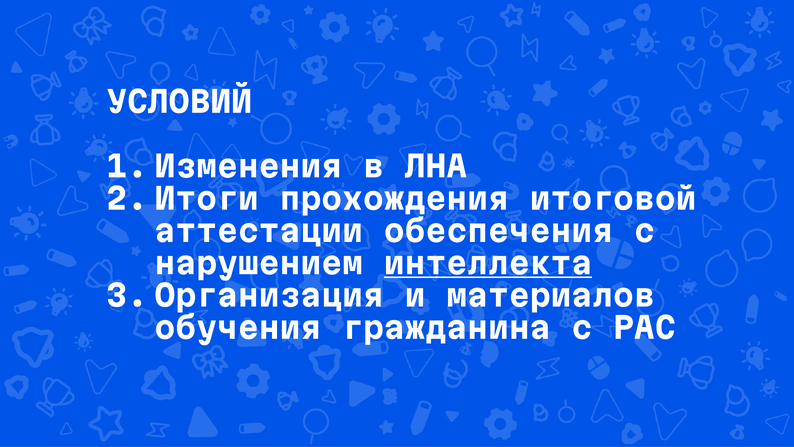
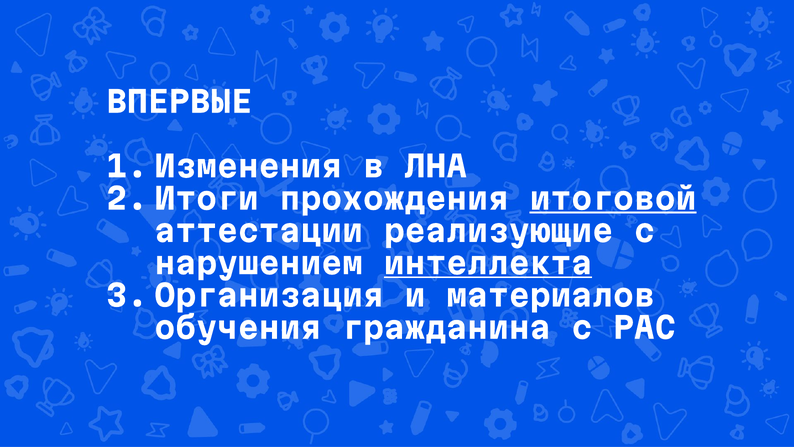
УСЛОВИЙ: УСЛОВИЙ -> ВПЕРВЫЕ
итоговой underline: none -> present
обеспечения: обеспечения -> реализующие
